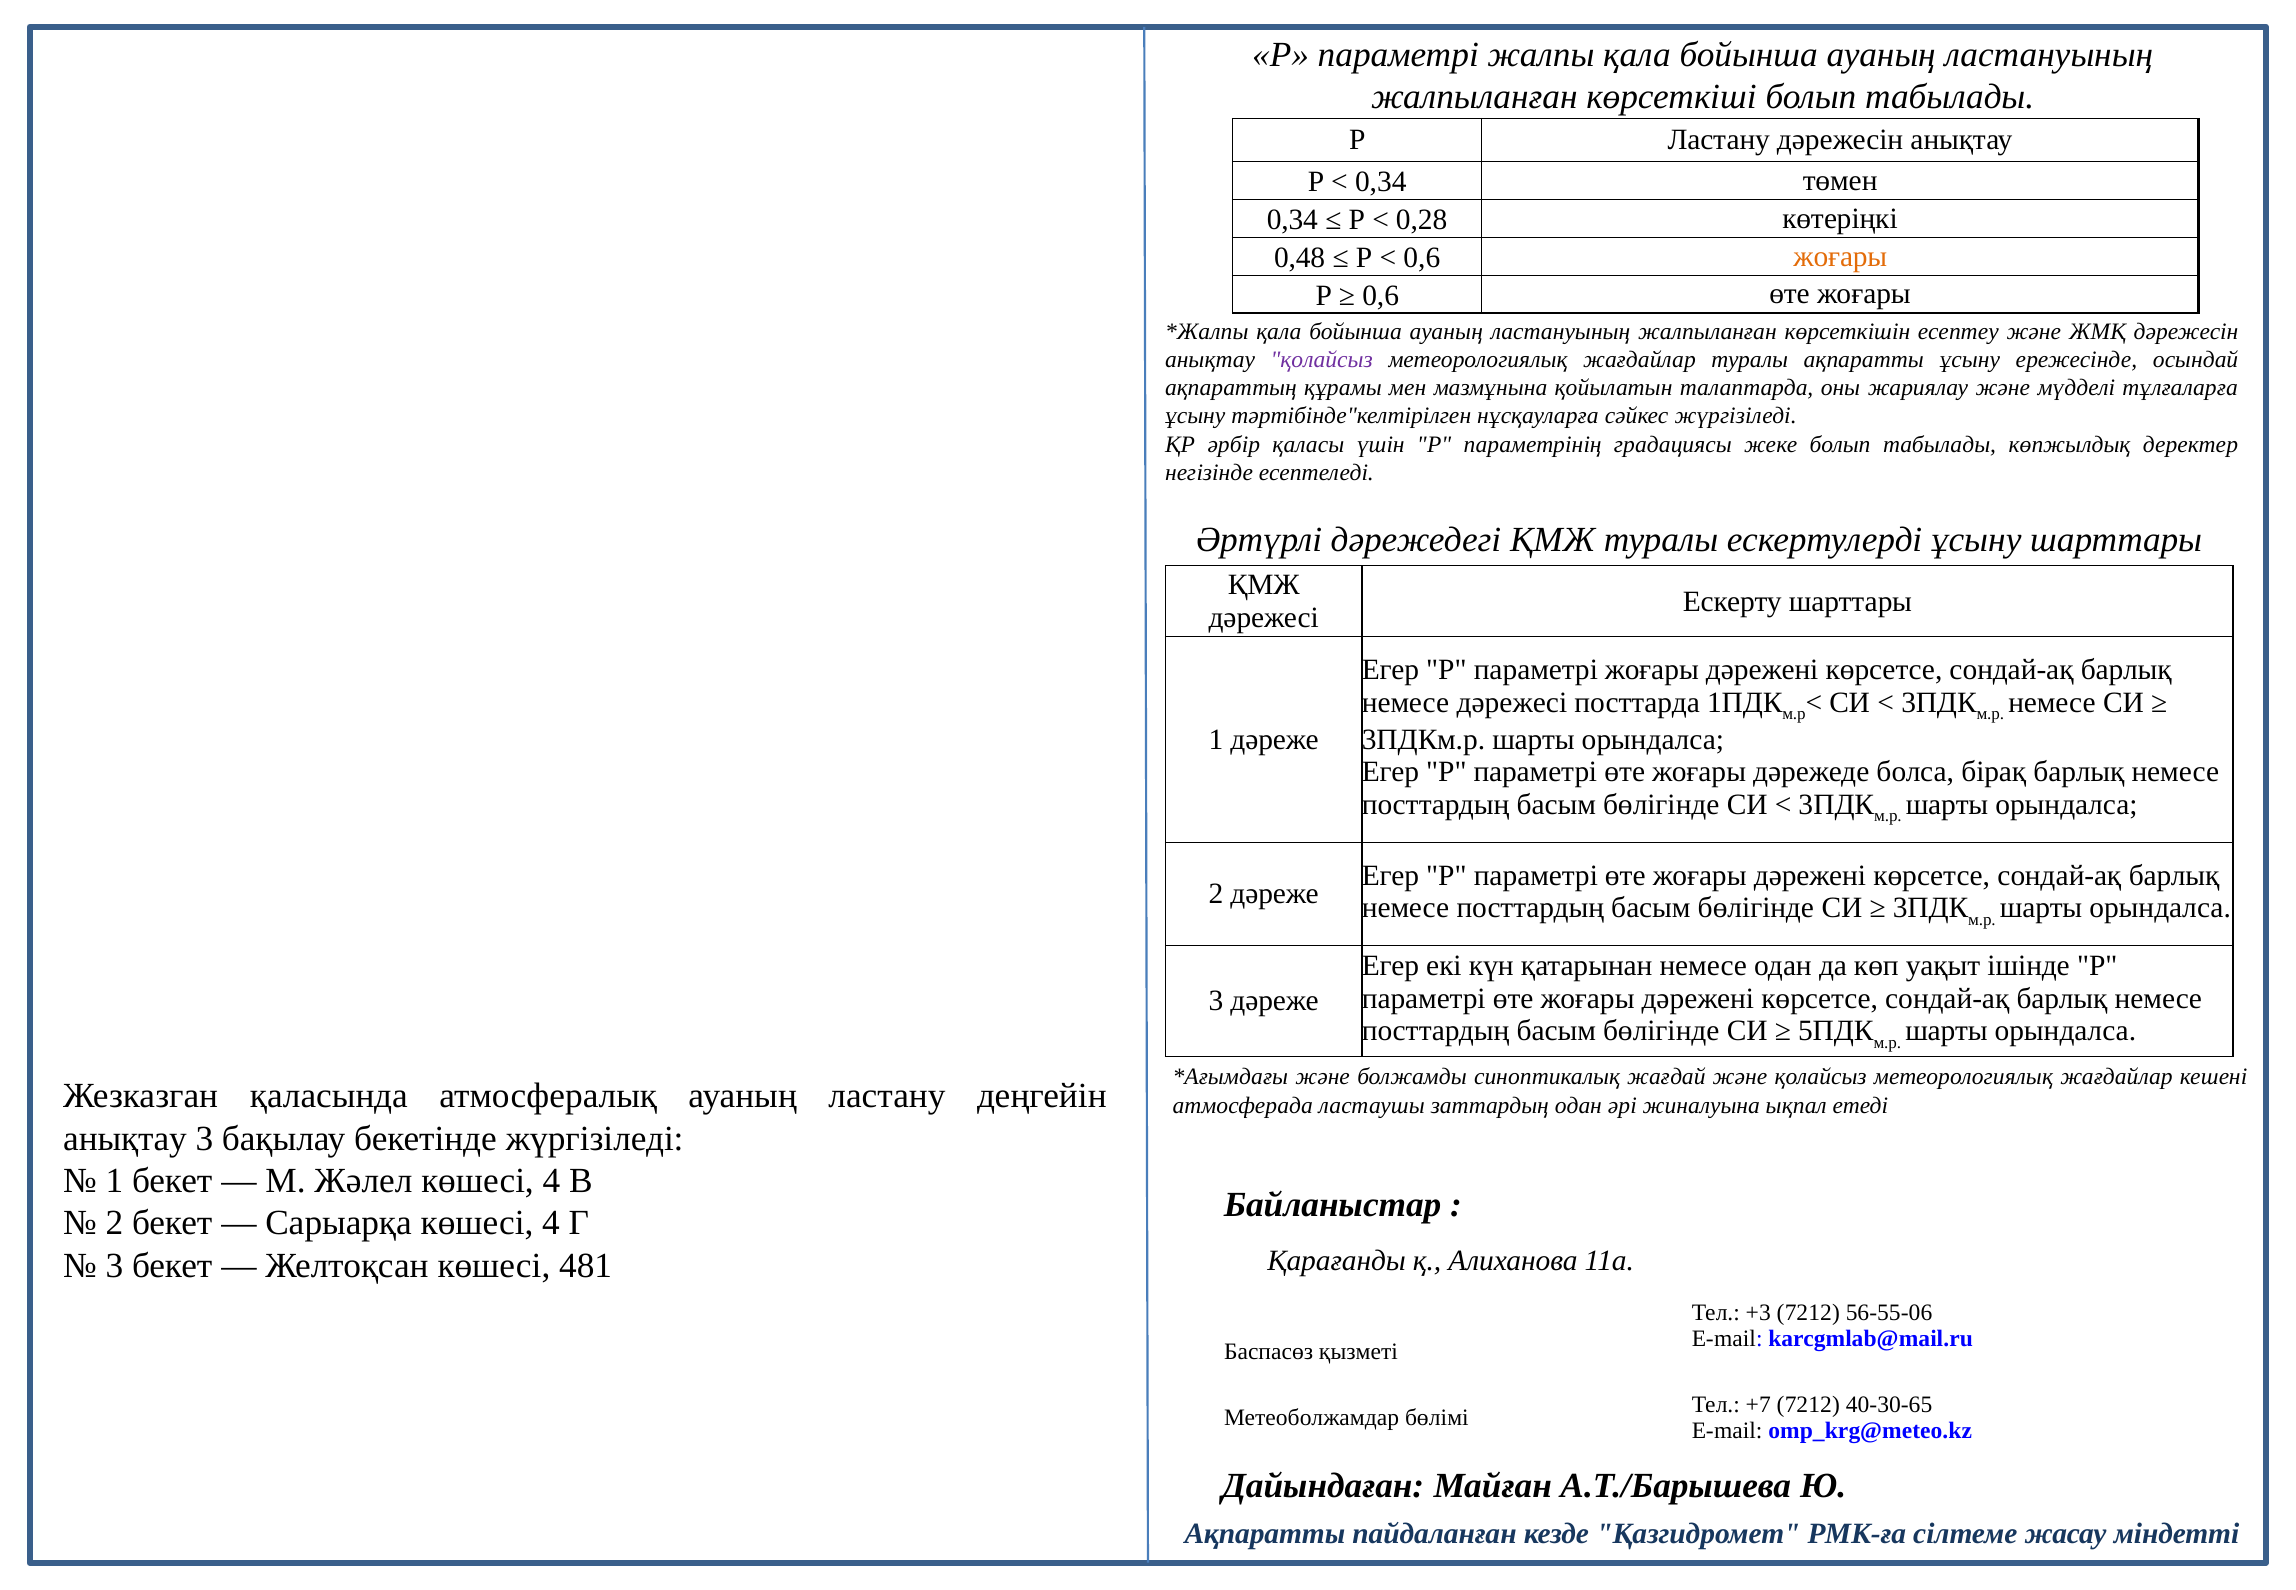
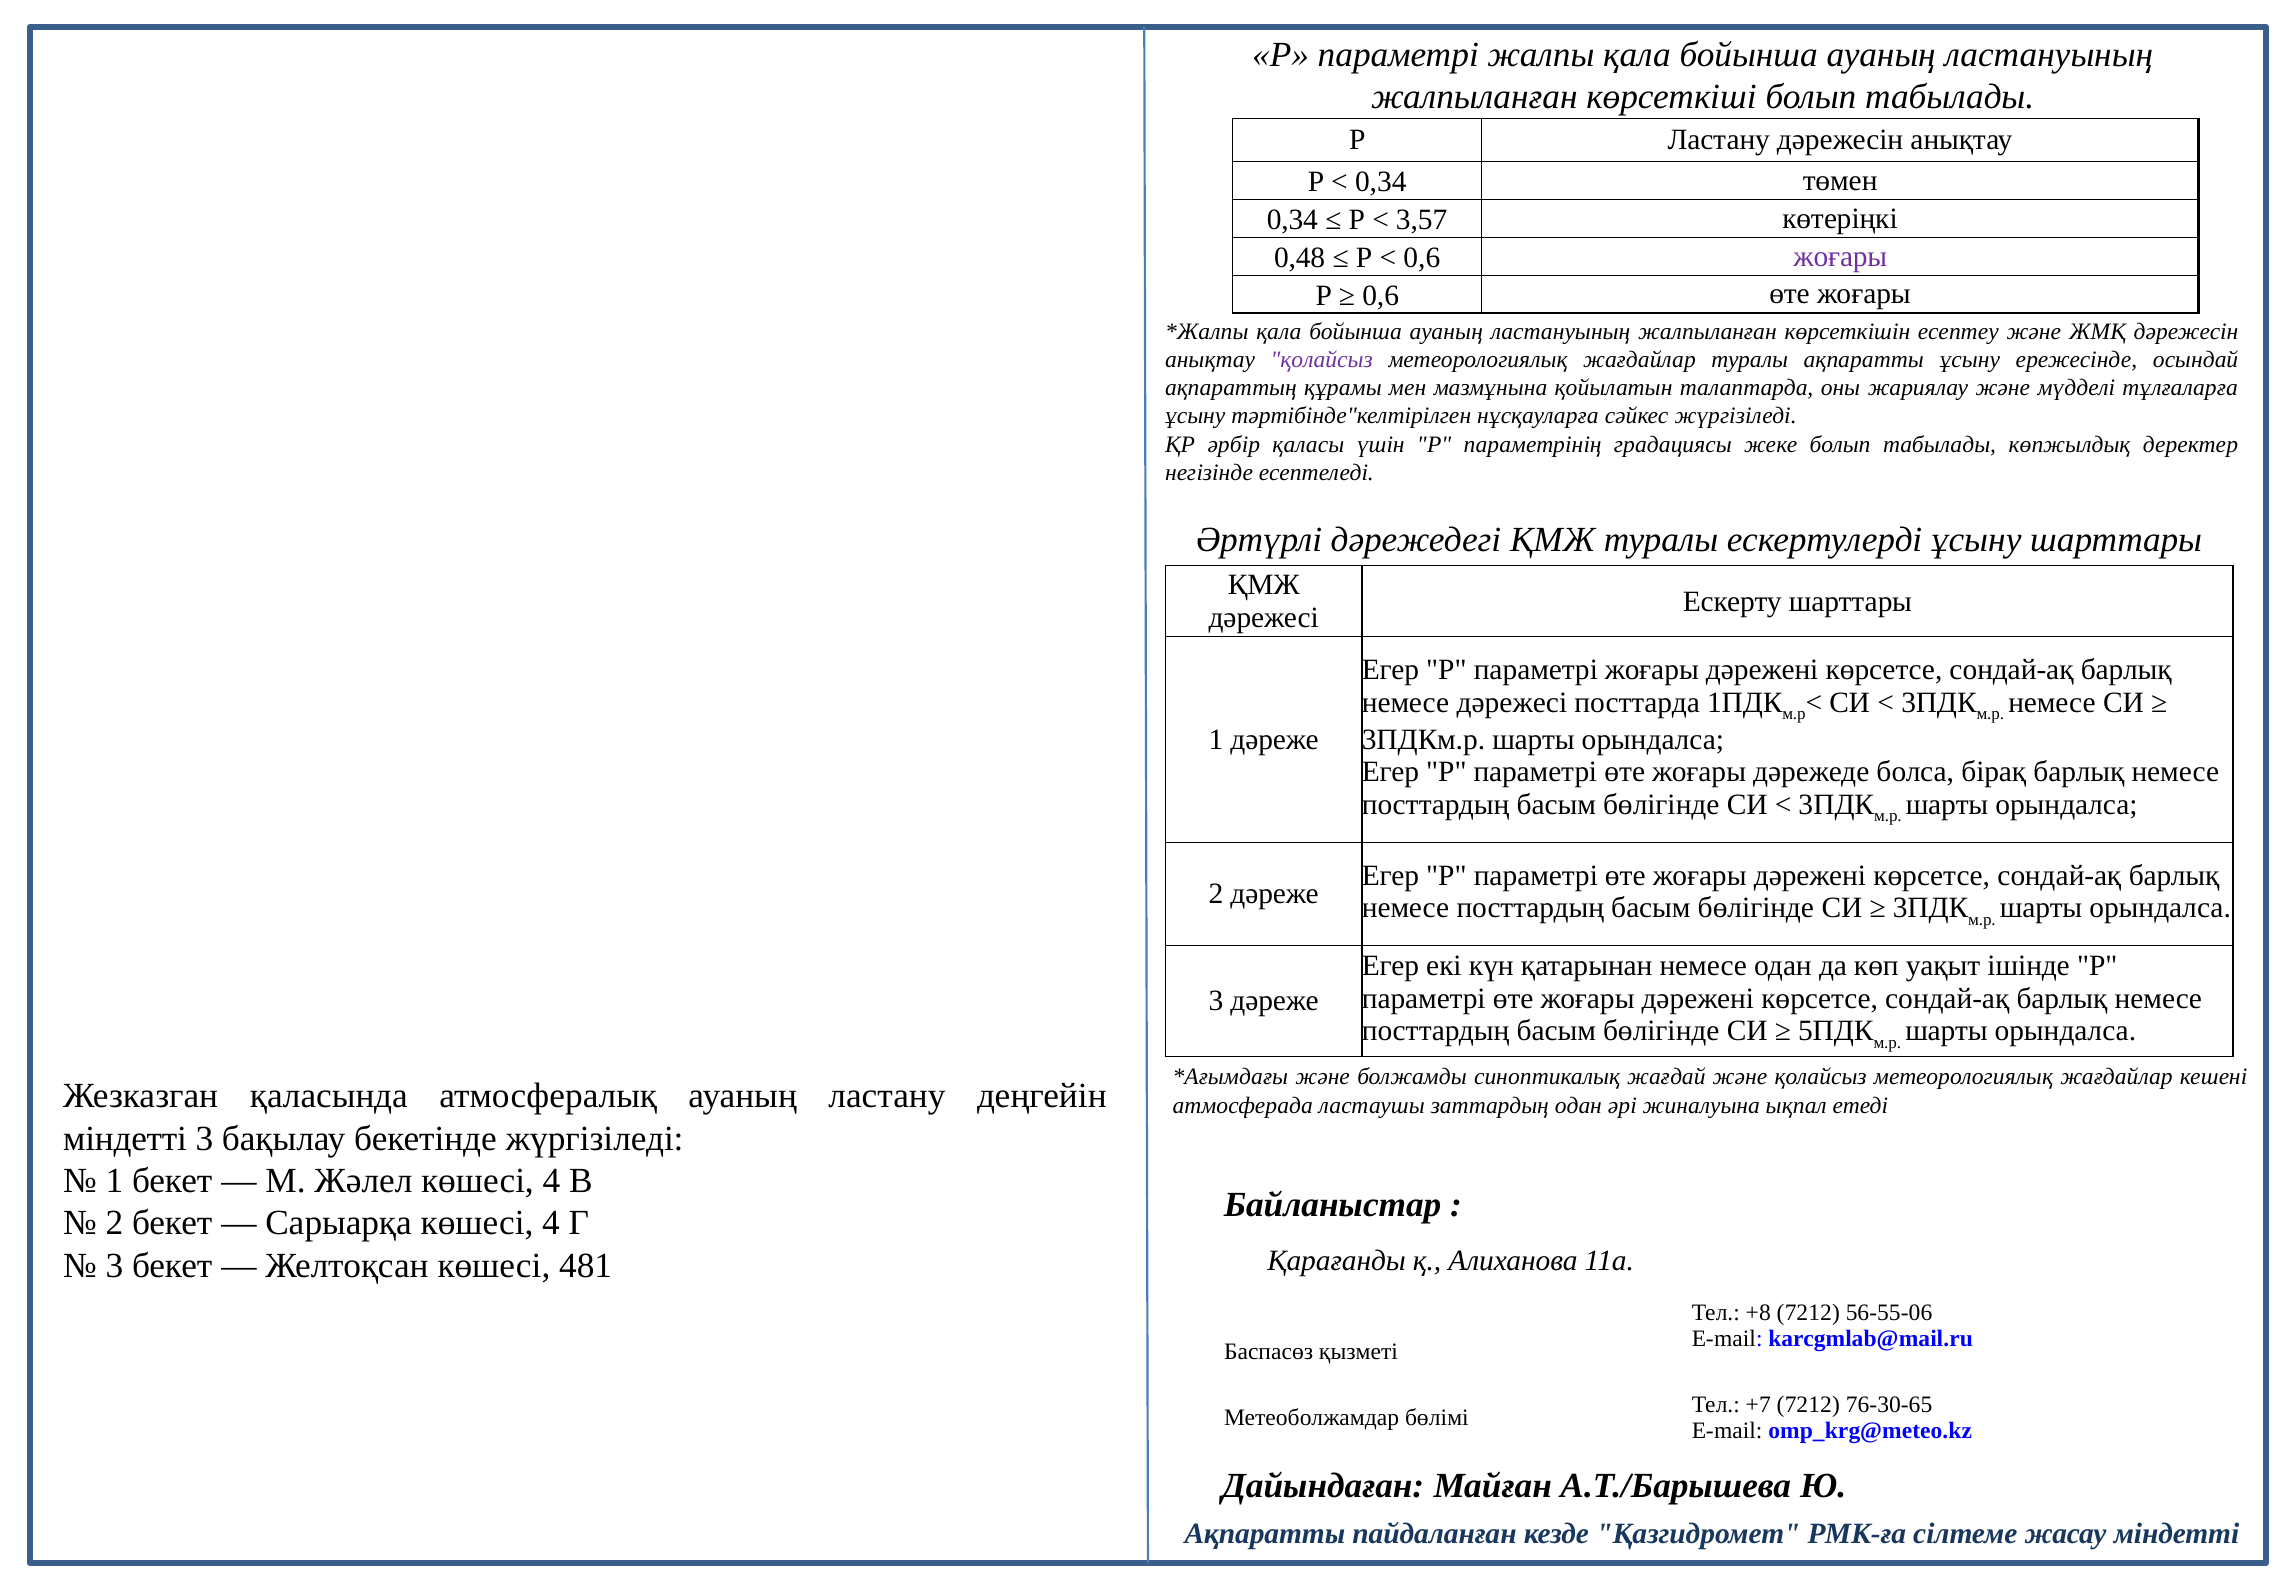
0,28: 0,28 -> 3,57
жоғары at (1840, 256) colour: orange -> purple
анықтау at (125, 1138): анықтау -> міндетті
+3: +3 -> +8
40-30-65: 40-30-65 -> 76-30-65
